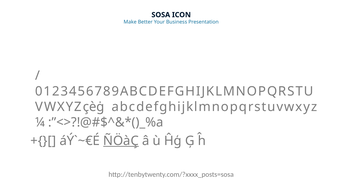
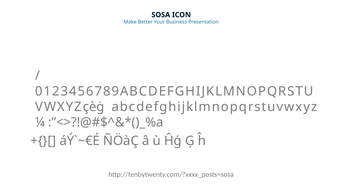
ÑÖàÇ underline: present -> none
